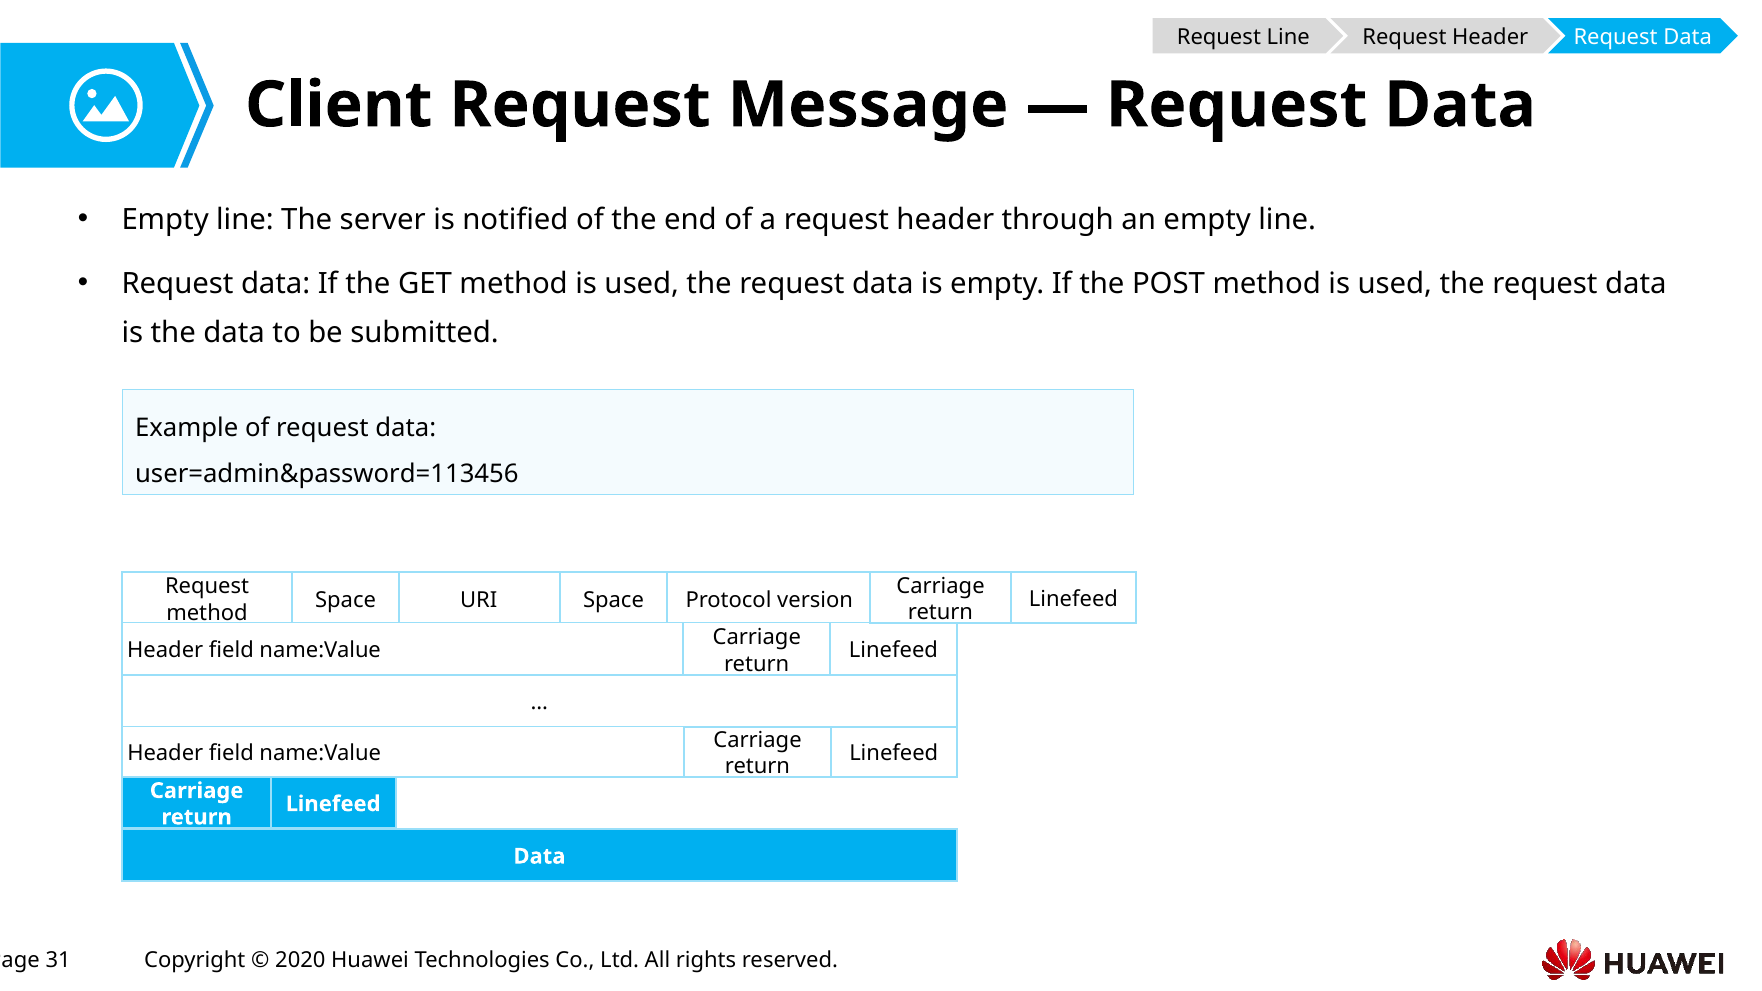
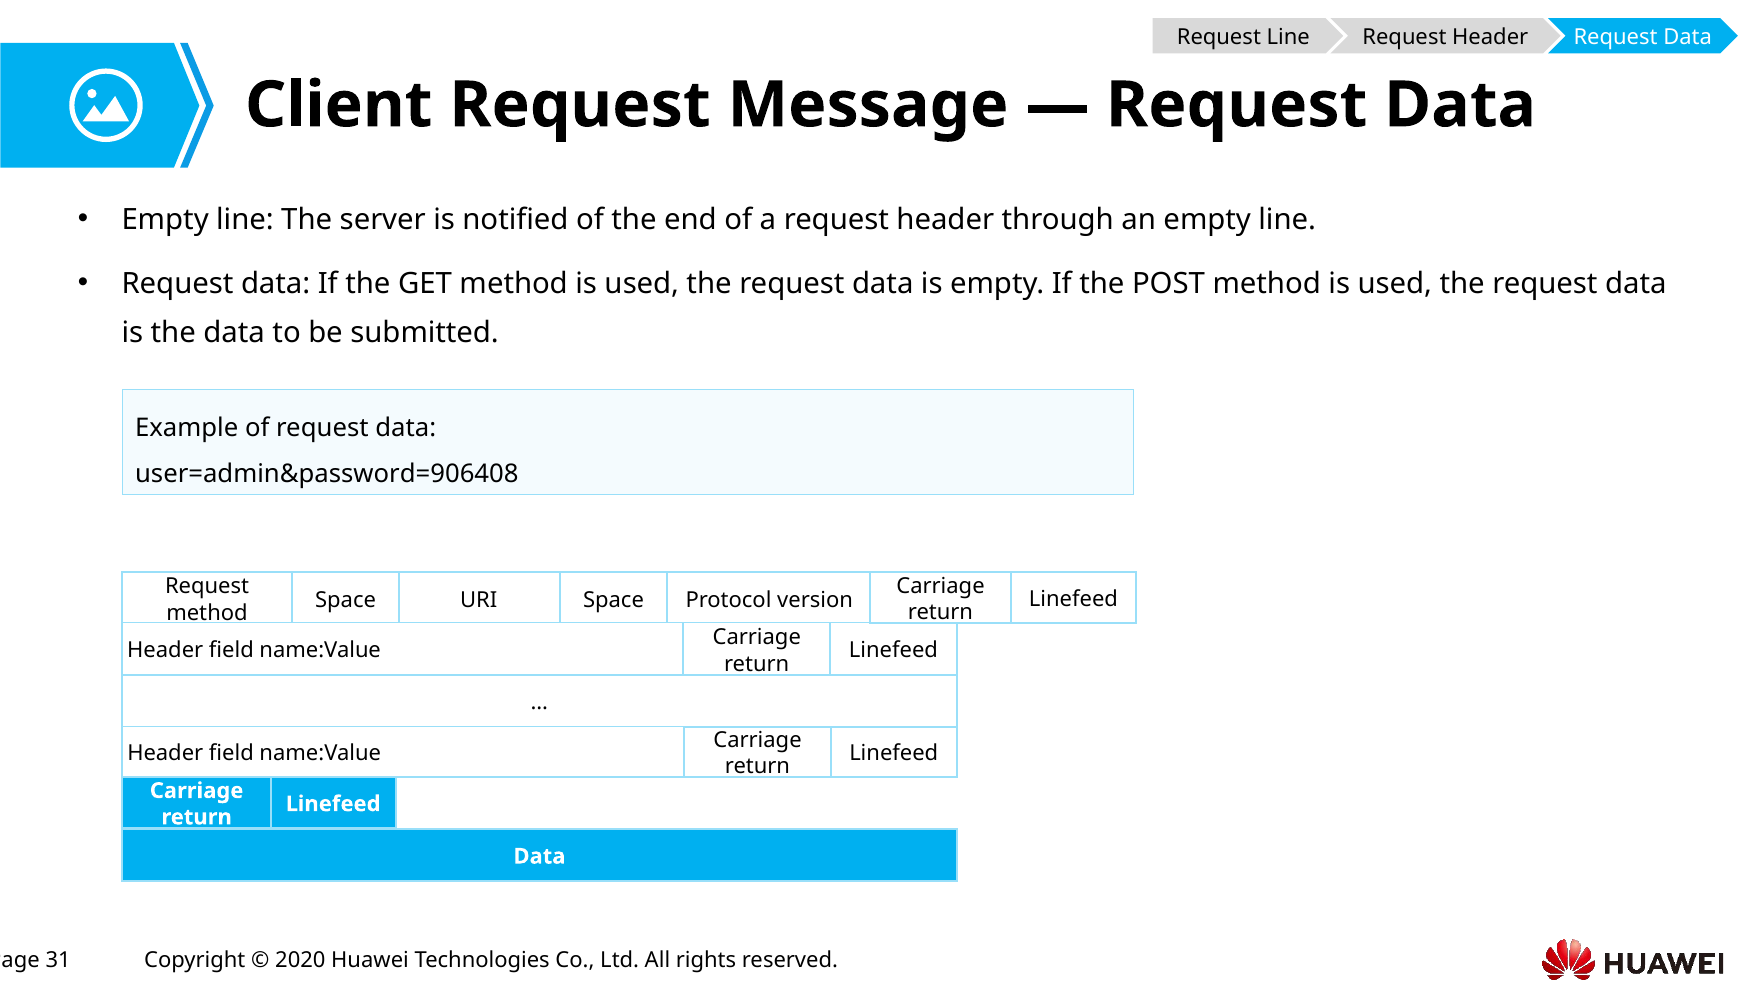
user=admin&password=113456: user=admin&password=113456 -> user=admin&password=906408
